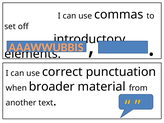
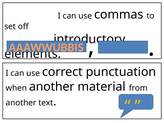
when broader: broader -> another
